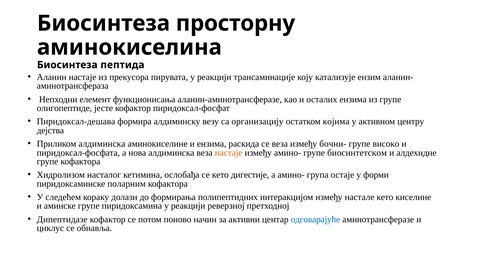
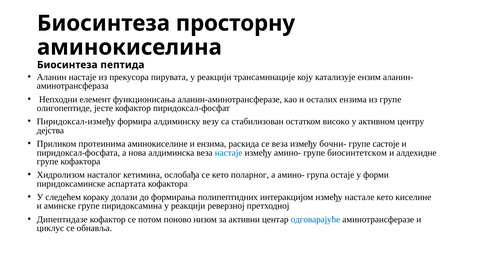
Пиридоксал-дешава: Пиридоксал-дешава -> Пиридоксал-између
организацију: организацију -> стабилизован
којима: којима -> високо
Приликом алдиминска: алдиминска -> протеинима
високо: високо -> састоје
настаје at (229, 153) colour: orange -> blue
дигестије: дигестије -> поларног
поларним: поларним -> аспартата
начин: начин -> низом
